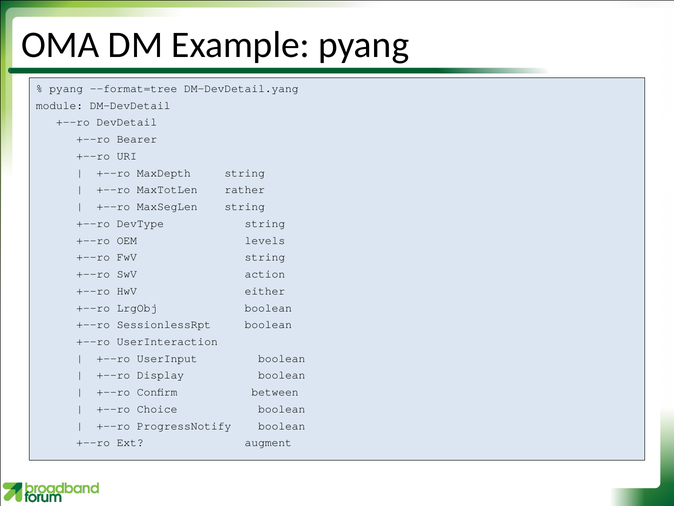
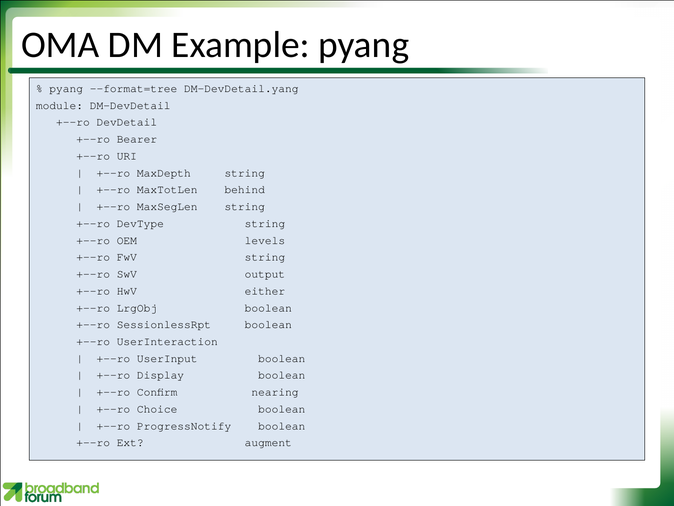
rather: rather -> behind
action: action -> output
between: between -> nearing
